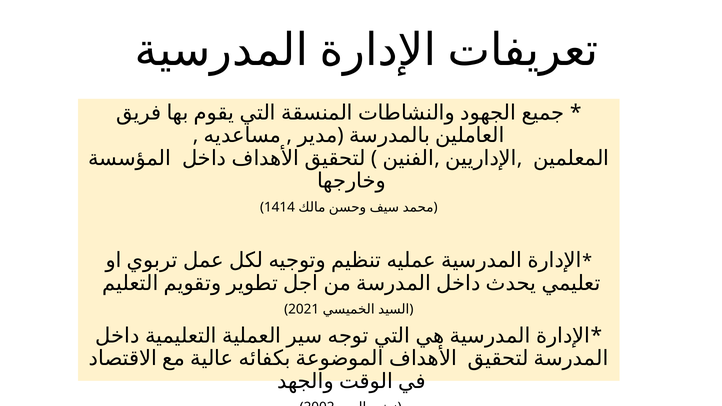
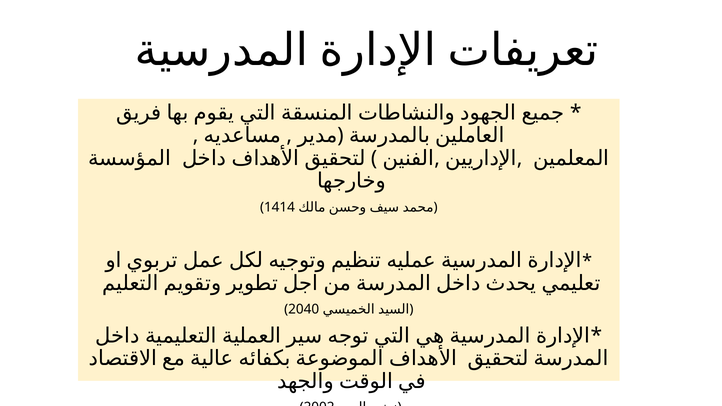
2021: 2021 -> 2040
